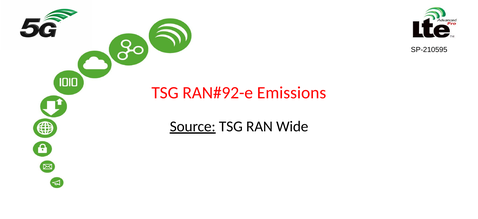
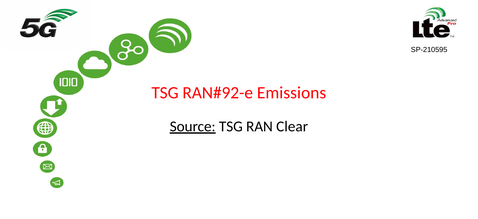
Wide: Wide -> Clear
